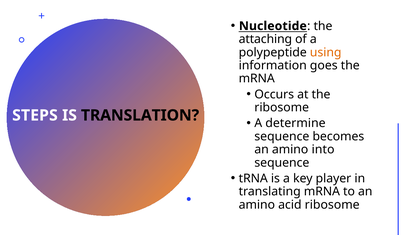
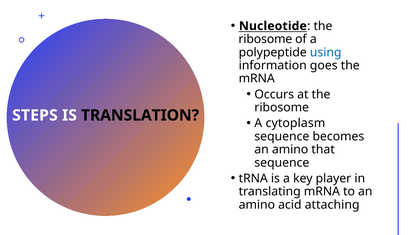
attaching at (265, 39): attaching -> ribosome
using colour: orange -> blue
determine: determine -> cytoplasm
into: into -> that
acid ribosome: ribosome -> attaching
